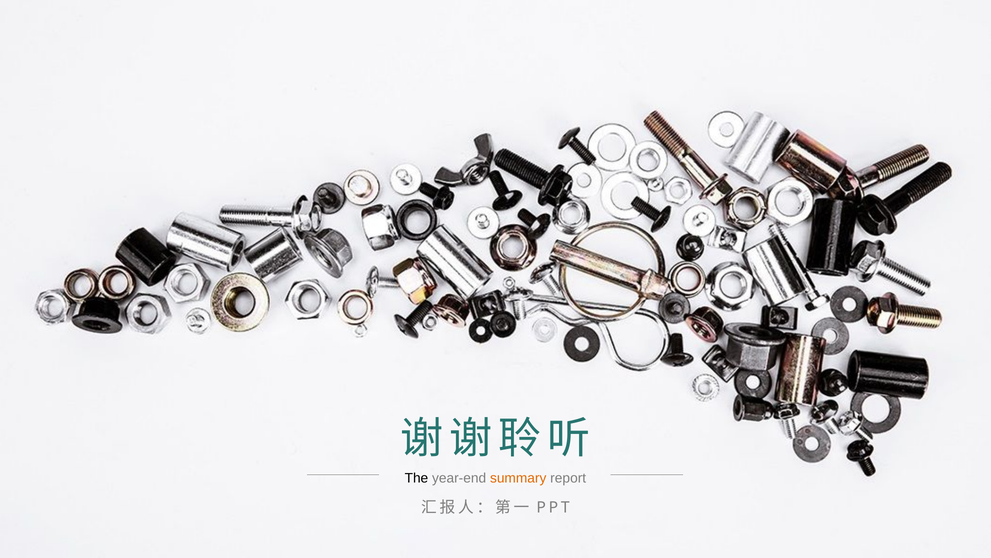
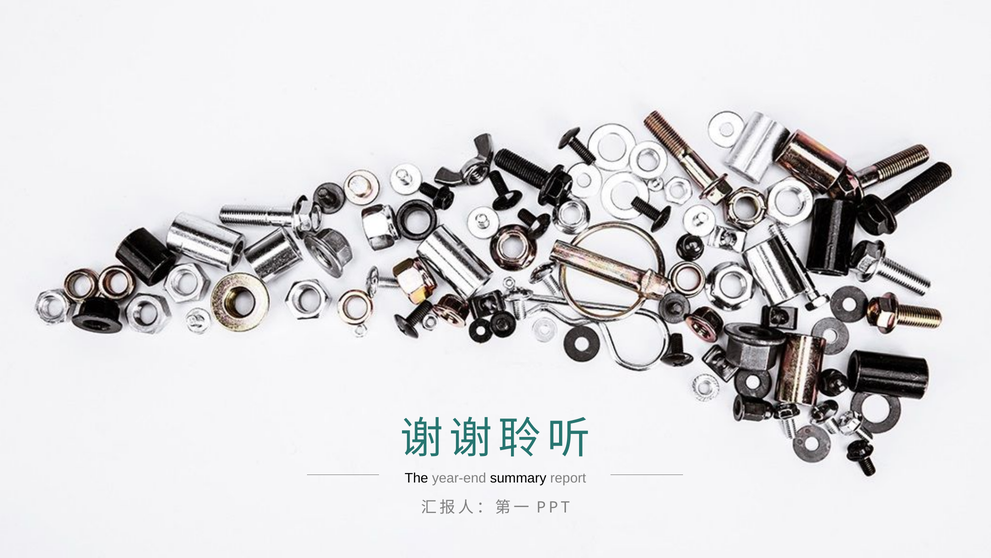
summary colour: orange -> black
